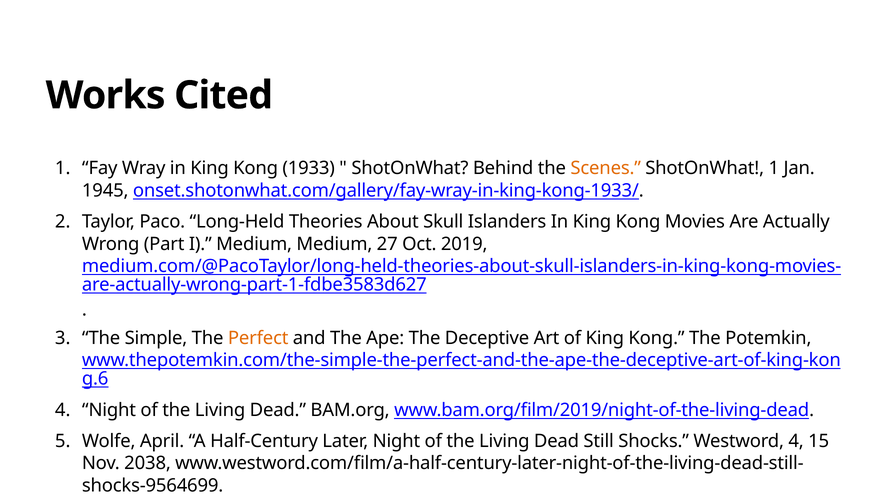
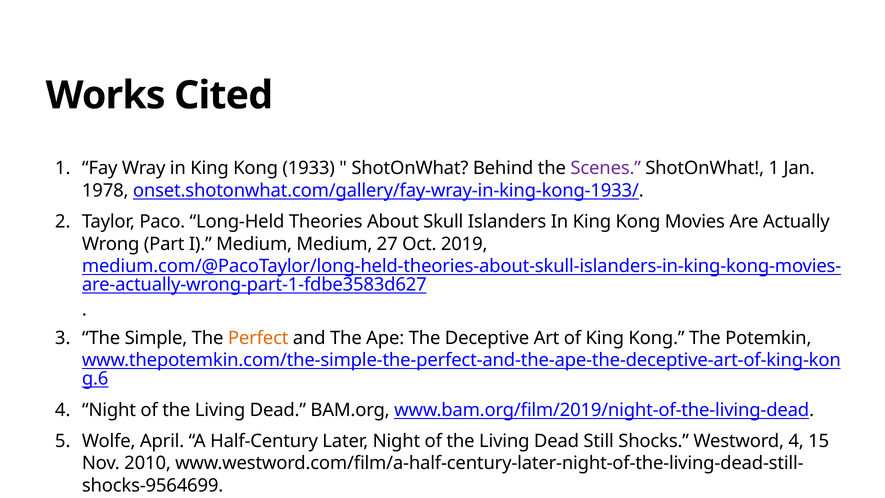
Scenes colour: orange -> purple
1945: 1945 -> 1978
2038: 2038 -> 2010
